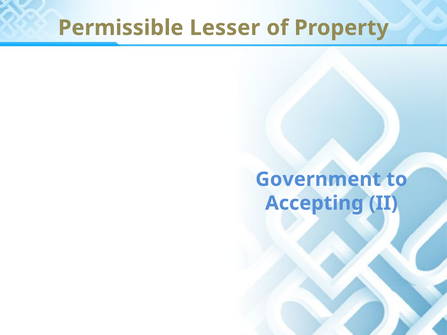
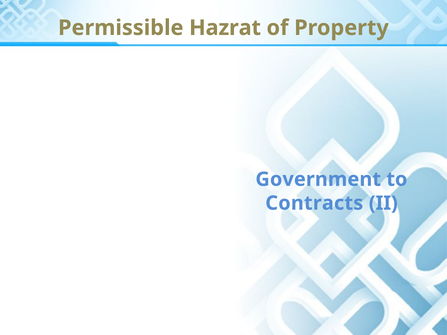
Lesser: Lesser -> Hazrat
Accepting: Accepting -> Contracts
